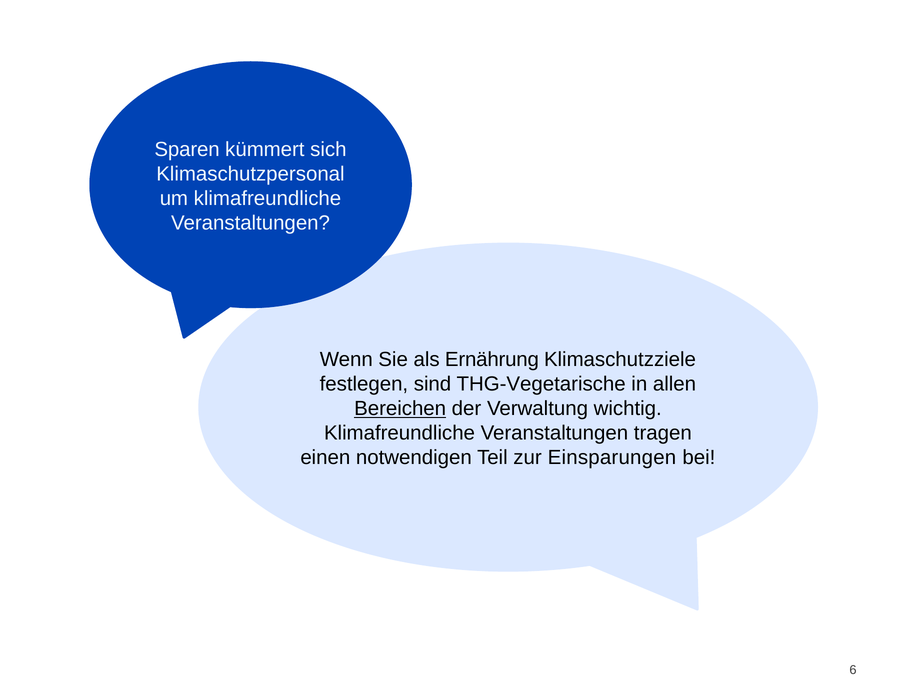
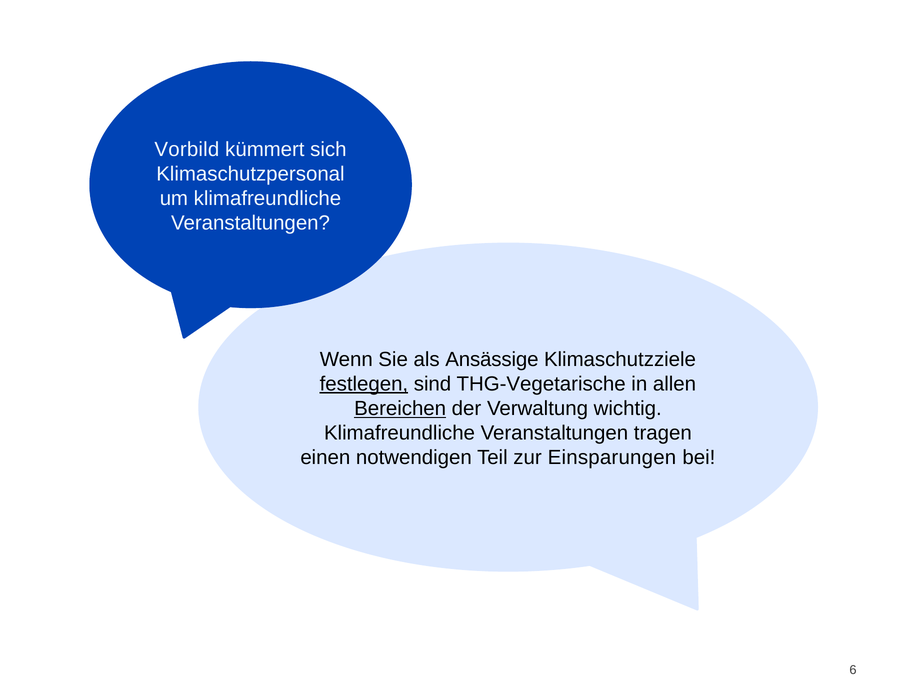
Sparen: Sparen -> Vorbild
Ernährung: Ernährung -> Ansässige
festlegen underline: none -> present
